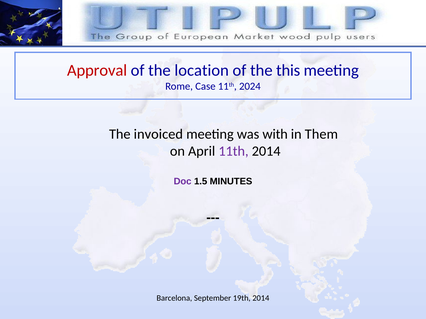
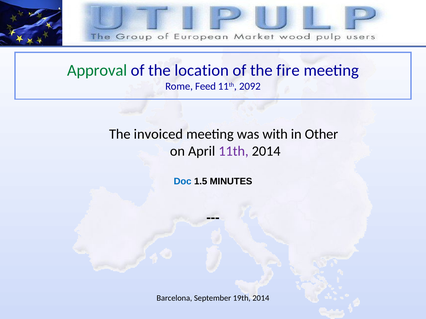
Approval colour: red -> green
this: this -> fire
Case: Case -> Feed
2024: 2024 -> 2092
Them: Them -> Other
Doc colour: purple -> blue
